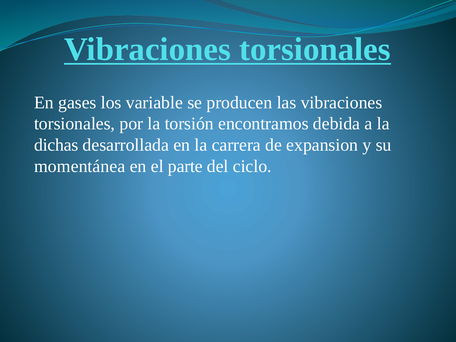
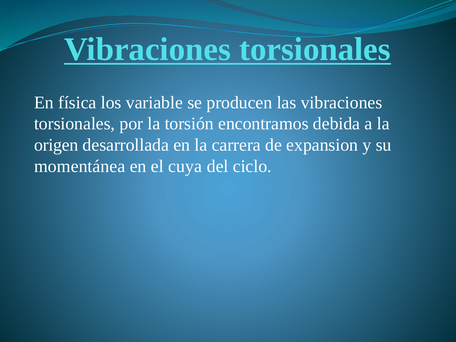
gases: gases -> física
dichas: dichas -> origen
parte: parte -> cuya
